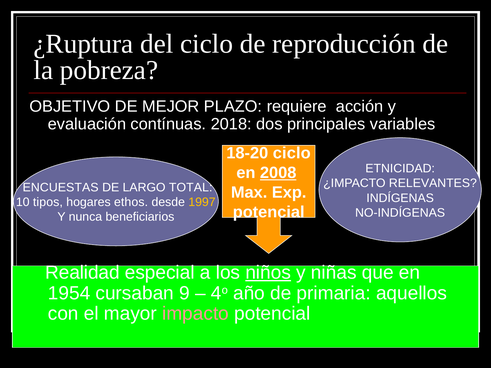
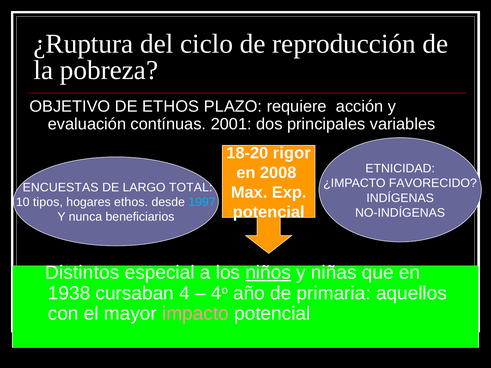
DE MEJOR: MEJOR -> ETHOS
2018: 2018 -> 2001
18-20 ciclo: ciclo -> rigor
2008 underline: present -> none
RELEVANTES: RELEVANTES -> FAVORECIDO
1997 colour: yellow -> light blue
Realidad: Realidad -> Distintos
1954: 1954 -> 1938
9: 9 -> 4
